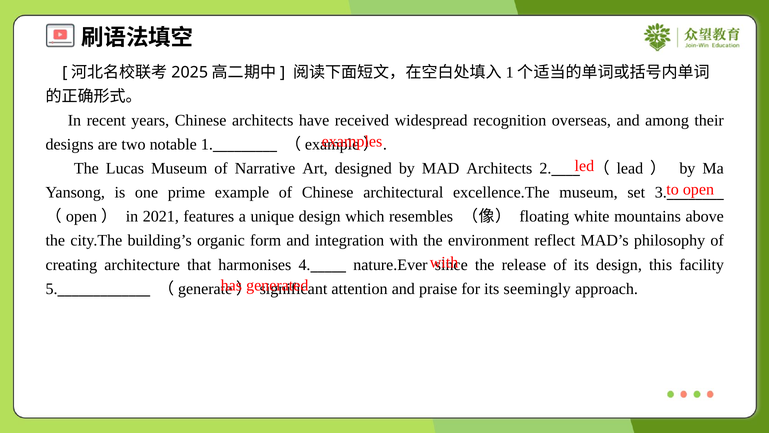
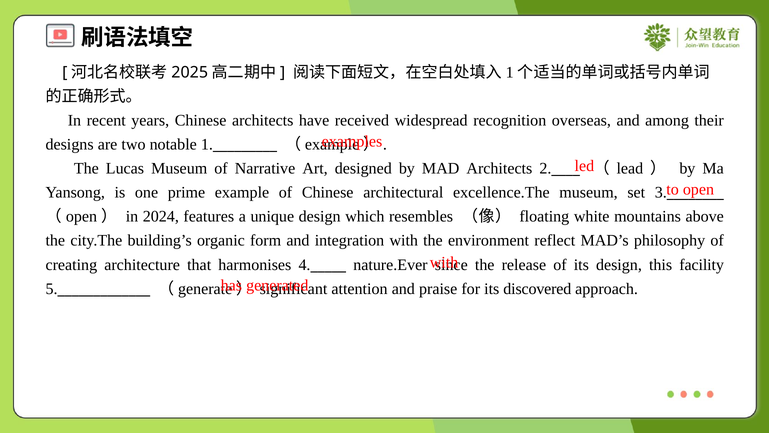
2021: 2021 -> 2024
seemingly: seemingly -> discovered
